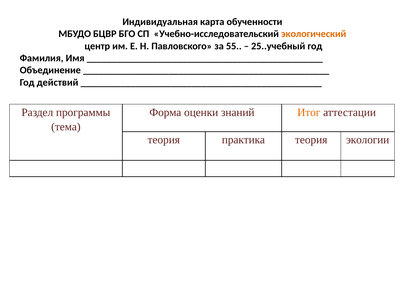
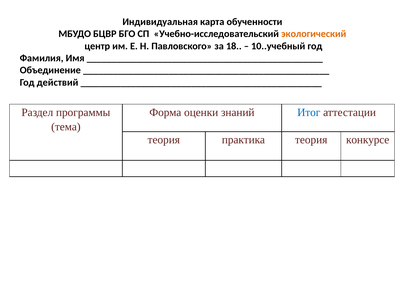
55: 55 -> 18
25..учебный: 25..учебный -> 10..учебный
Итог colour: orange -> blue
экологии: экологии -> конкурсе
